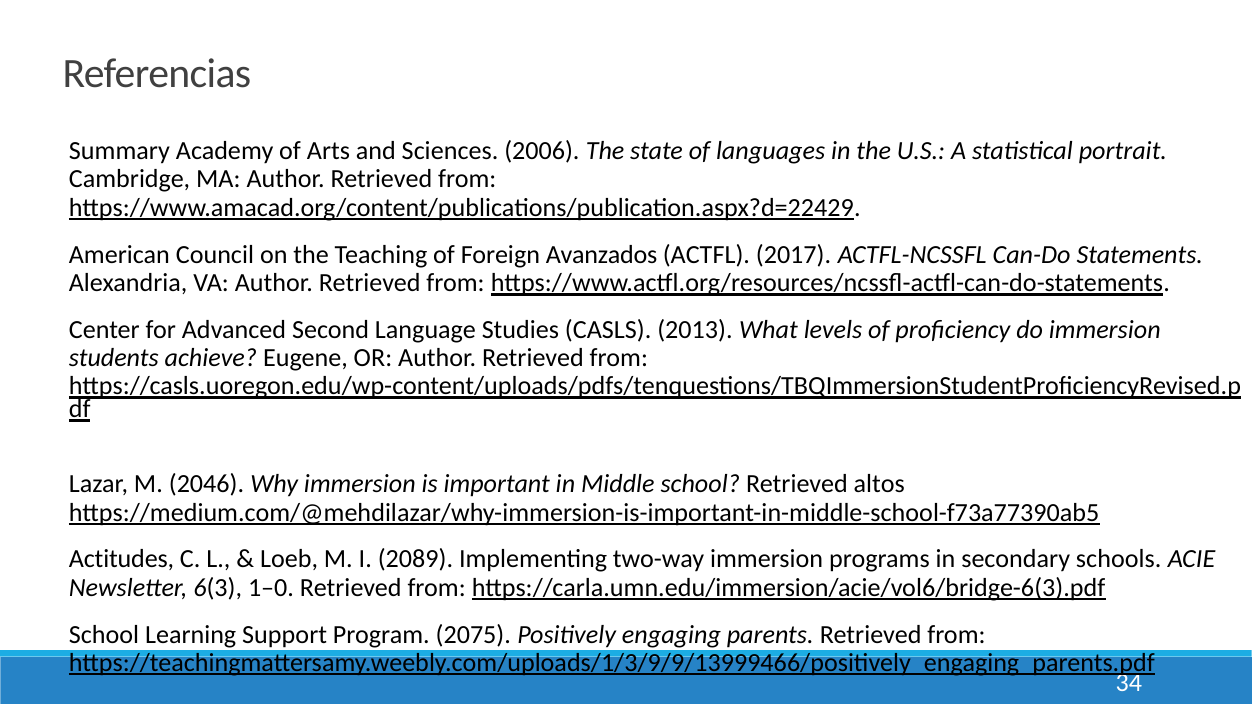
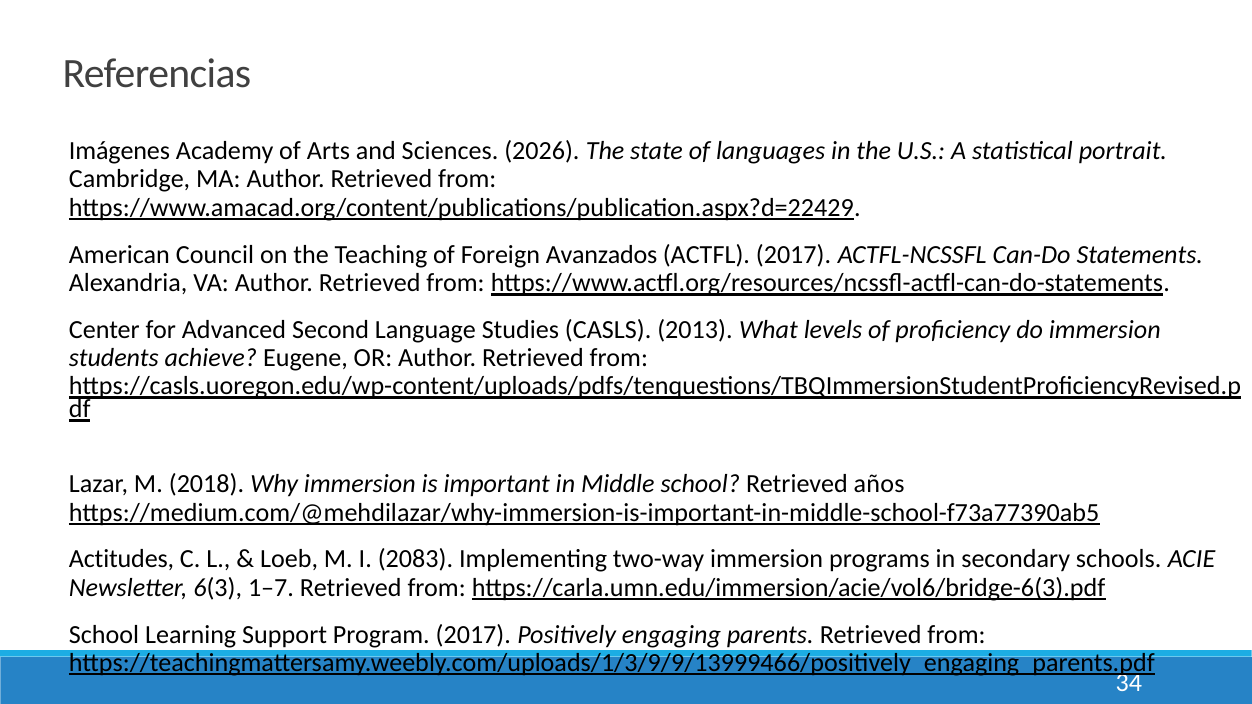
Summary: Summary -> Imágenes
2006: 2006 -> 2026
2046: 2046 -> 2018
altos: altos -> años
2089: 2089 -> 2083
1–0: 1–0 -> 1–7
Program 2075: 2075 -> 2017
